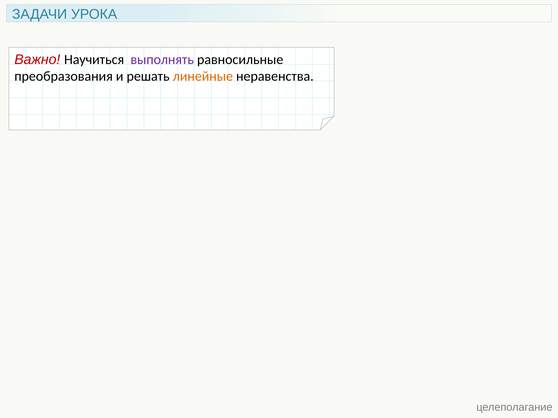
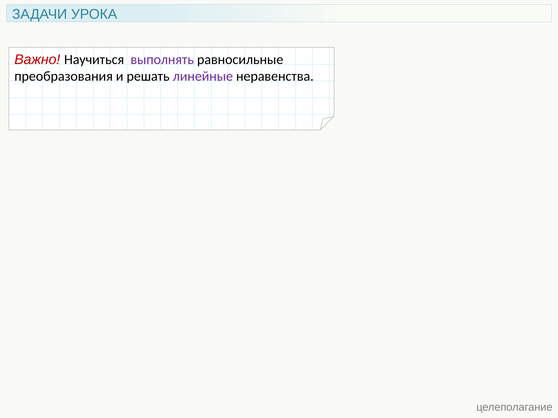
линейные colour: orange -> purple
